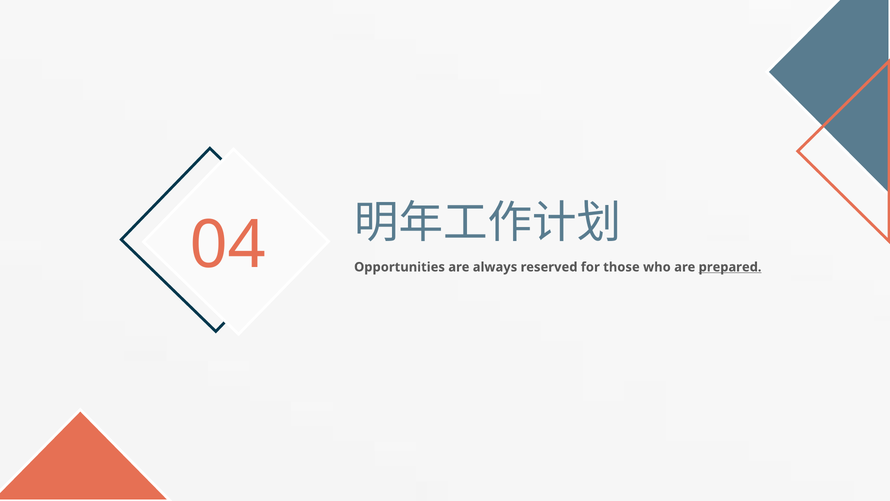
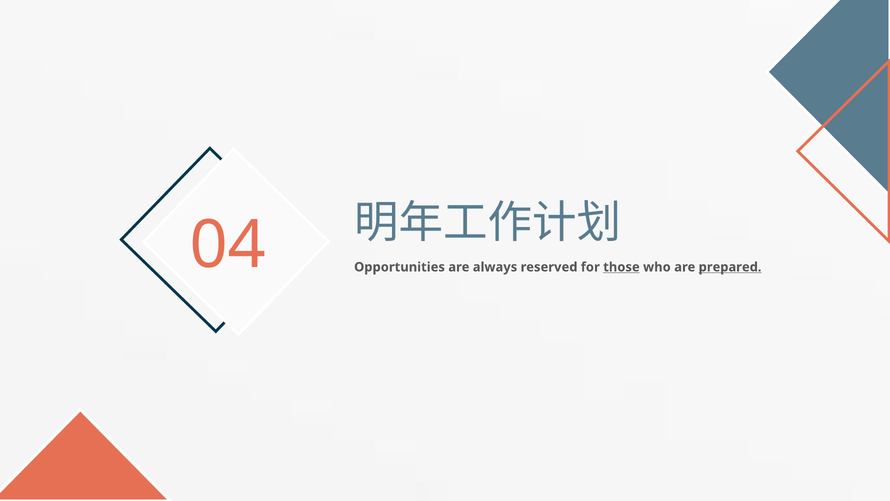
those underline: none -> present
